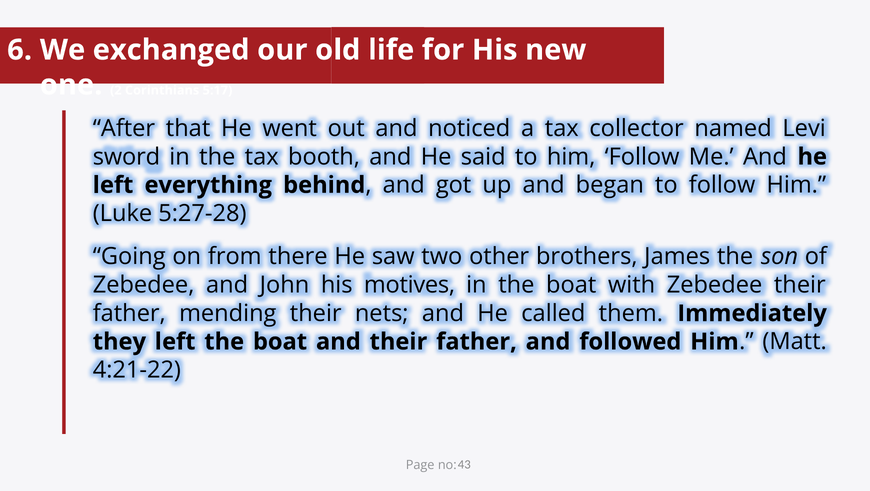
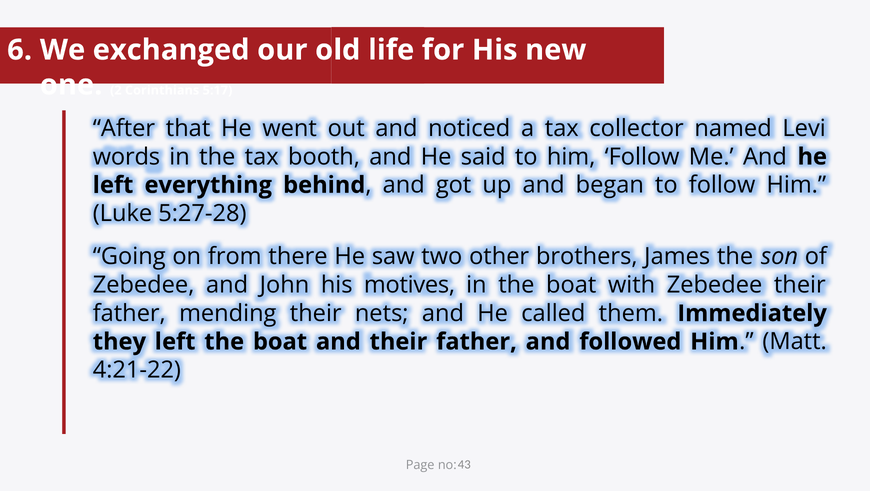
sword: sword -> words
